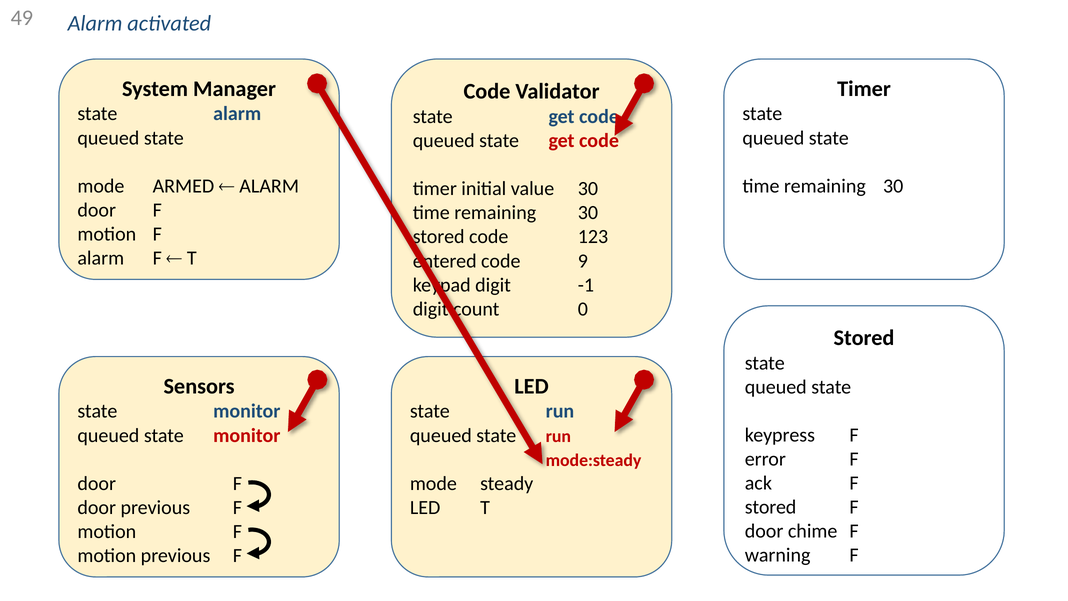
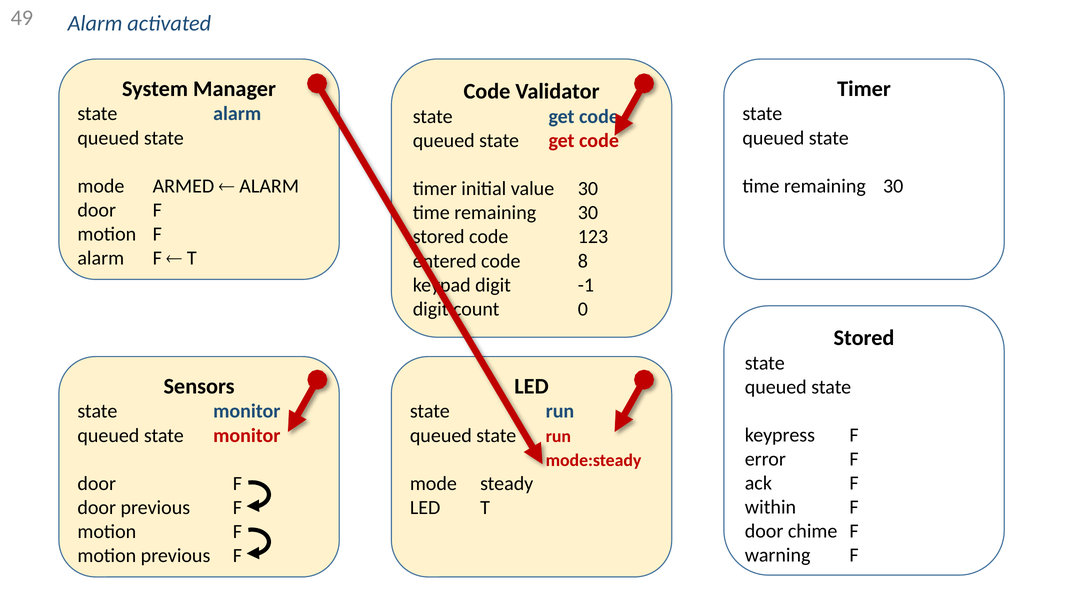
9: 9 -> 8
stored at (771, 507): stored -> within
